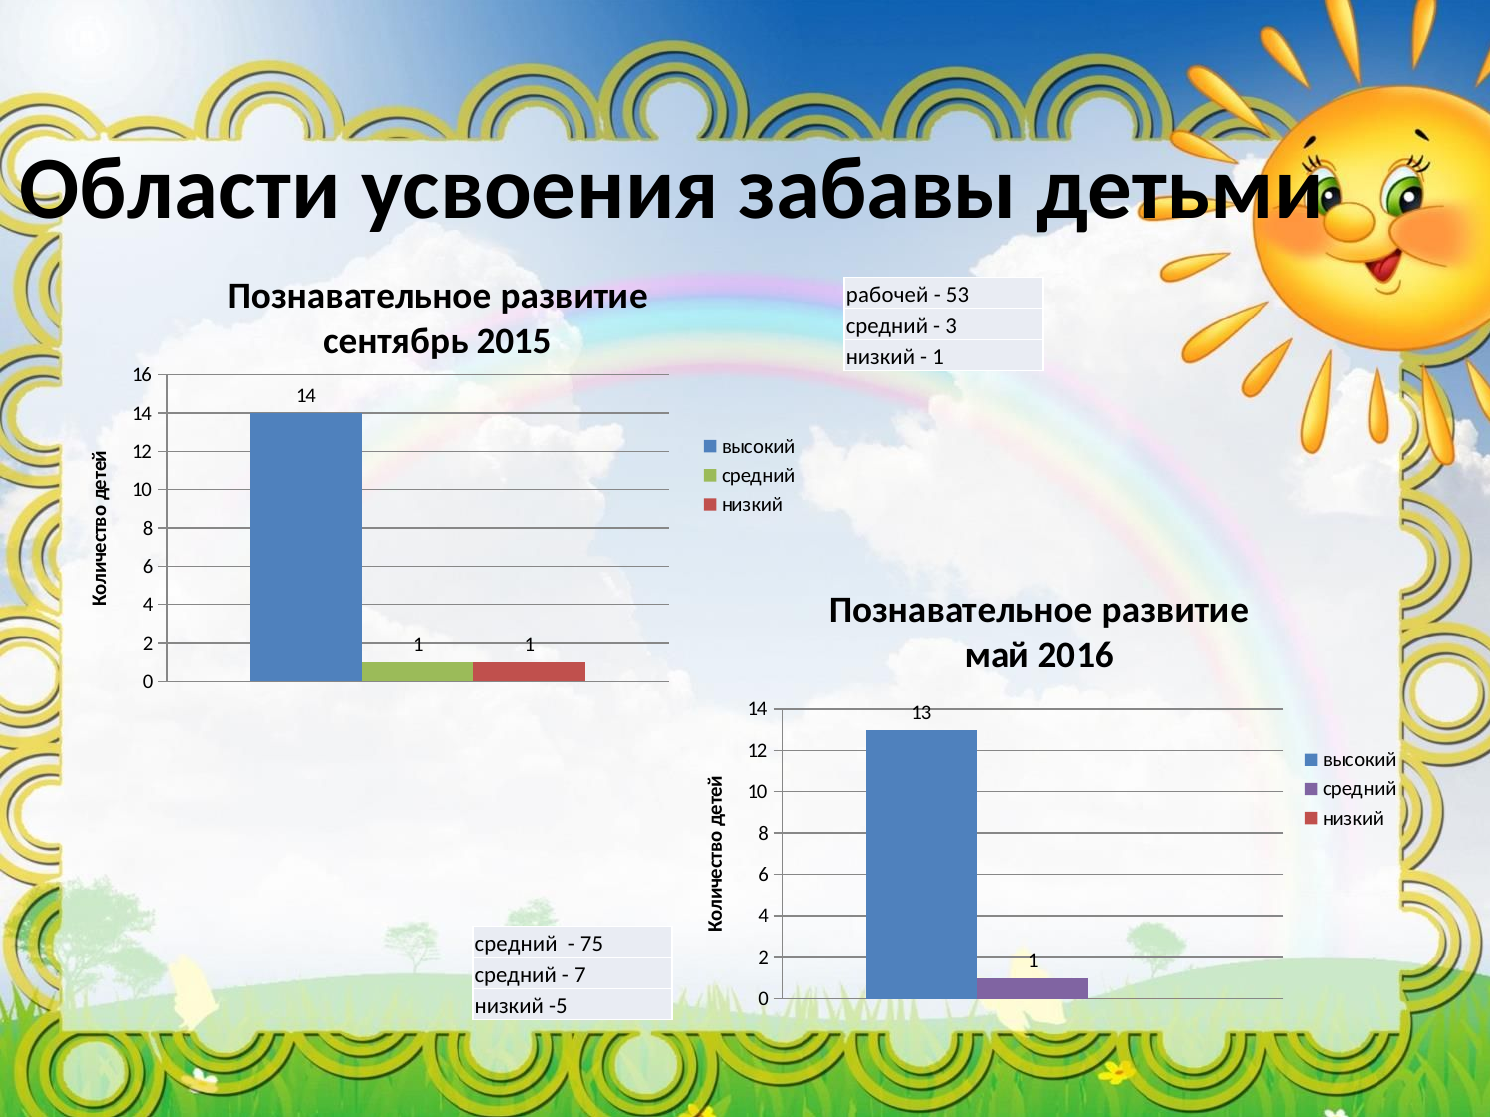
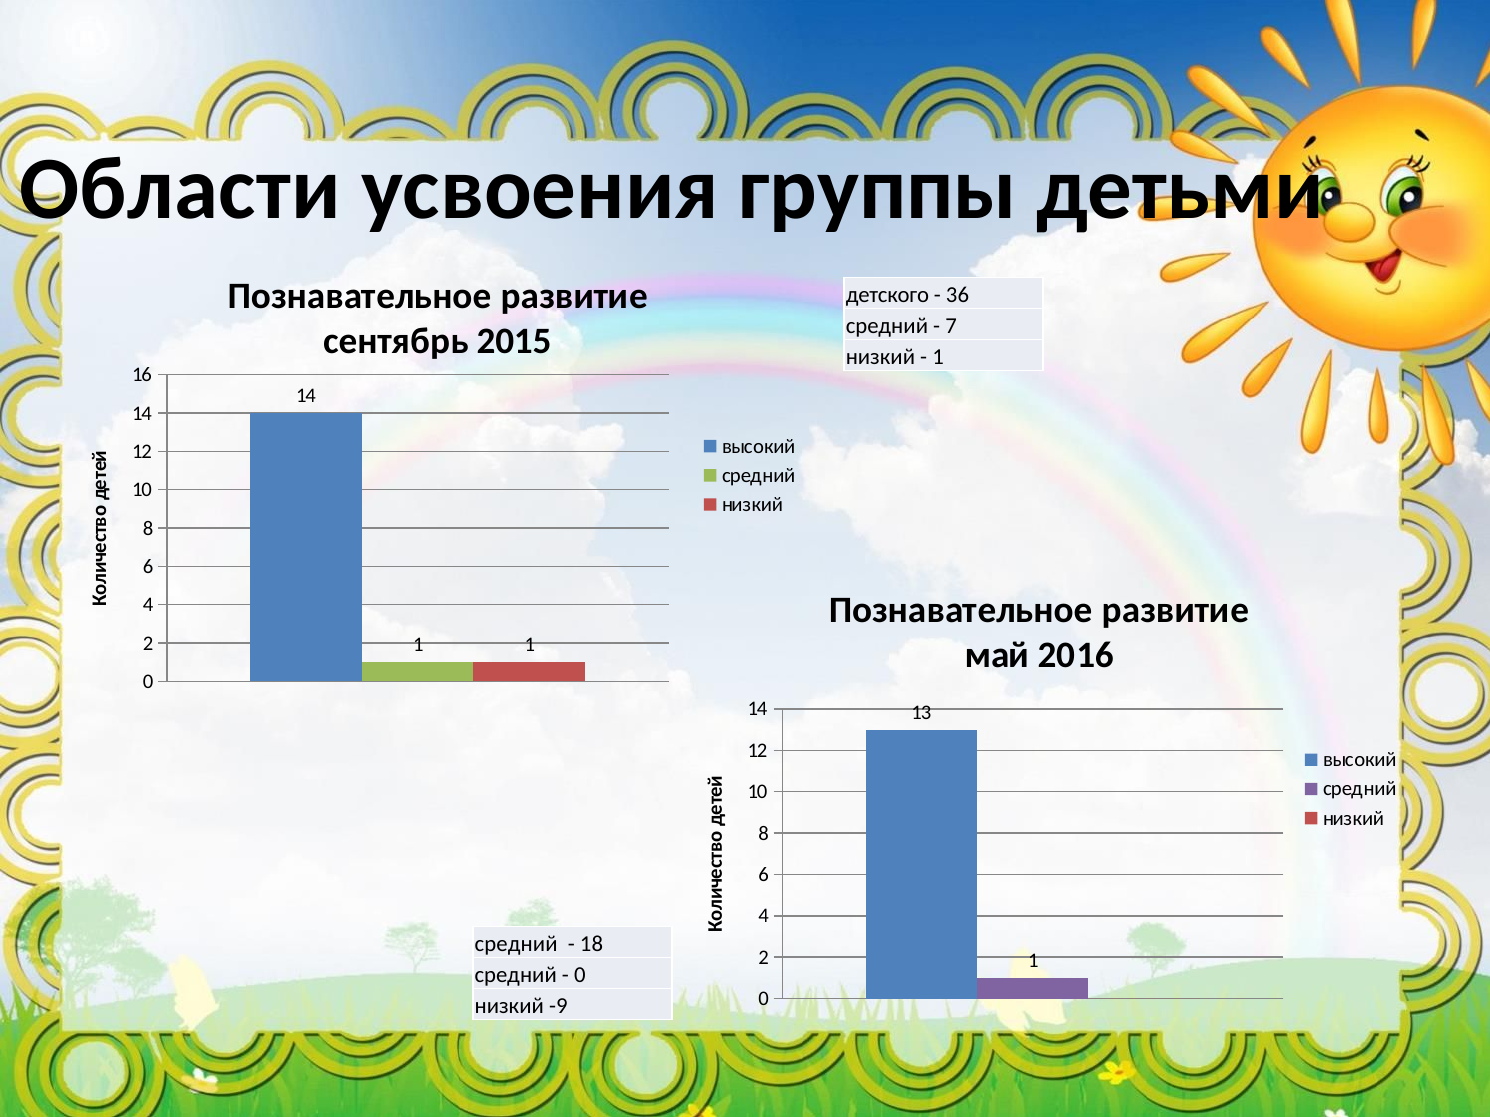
забавы: забавы -> группы
рабочей: рабочей -> детского
53: 53 -> 36
3: 3 -> 7
75: 75 -> 18
7 at (580, 975): 7 -> 0
-5: -5 -> -9
